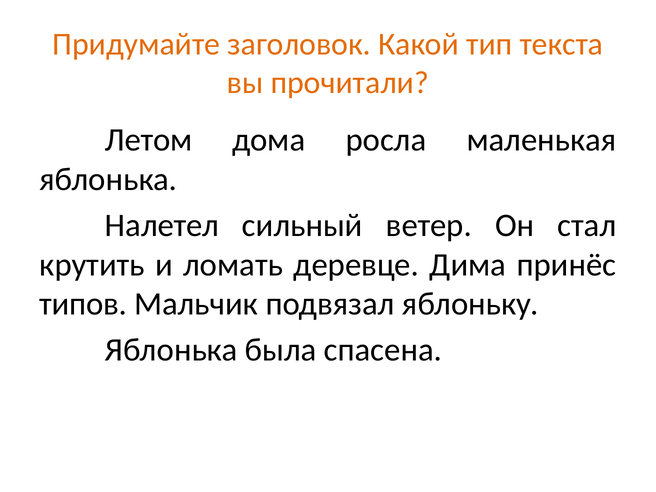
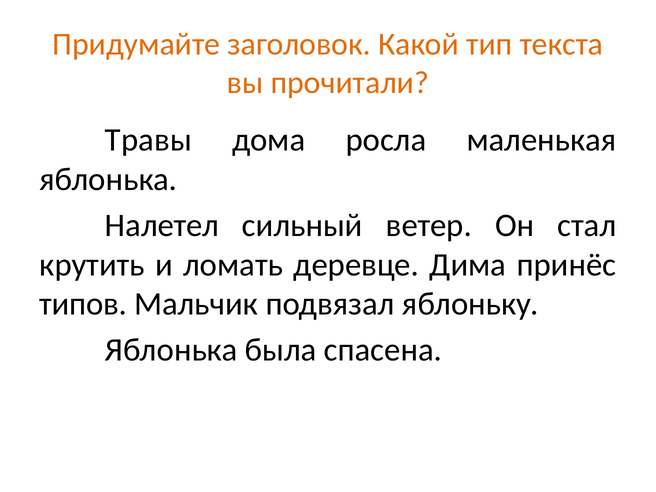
Летом: Летом -> Травы
